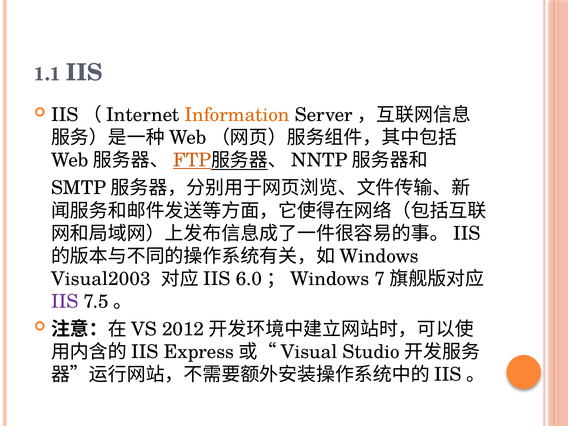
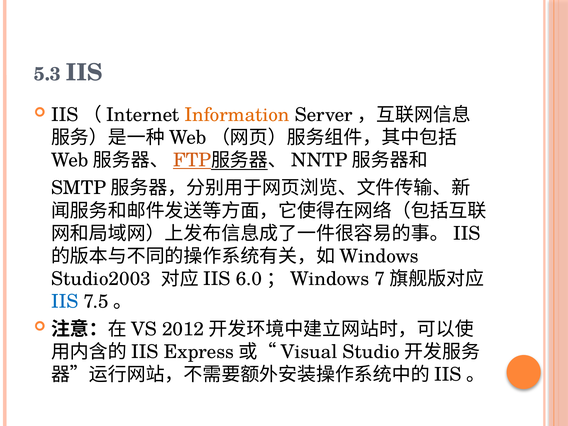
1.1: 1.1 -> 5.3
Visual2003: Visual2003 -> Studio2003
IIS at (65, 302) colour: purple -> blue
